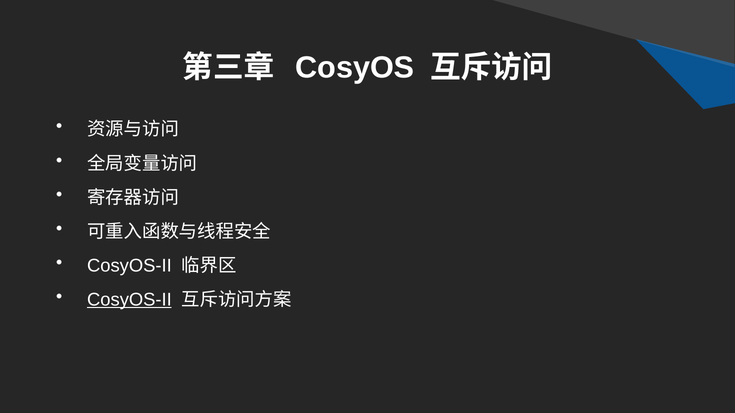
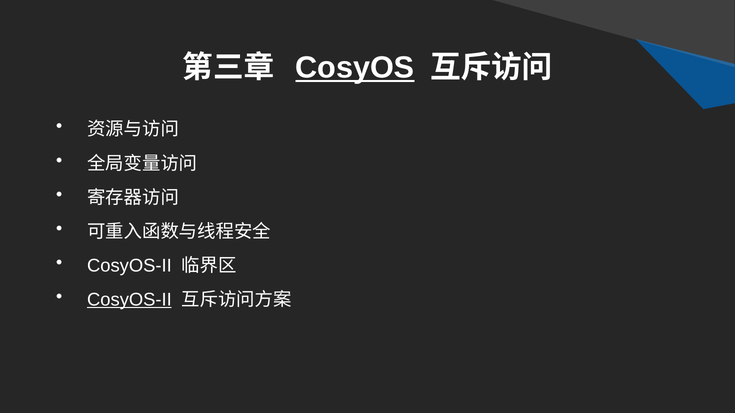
CosyOS underline: none -> present
